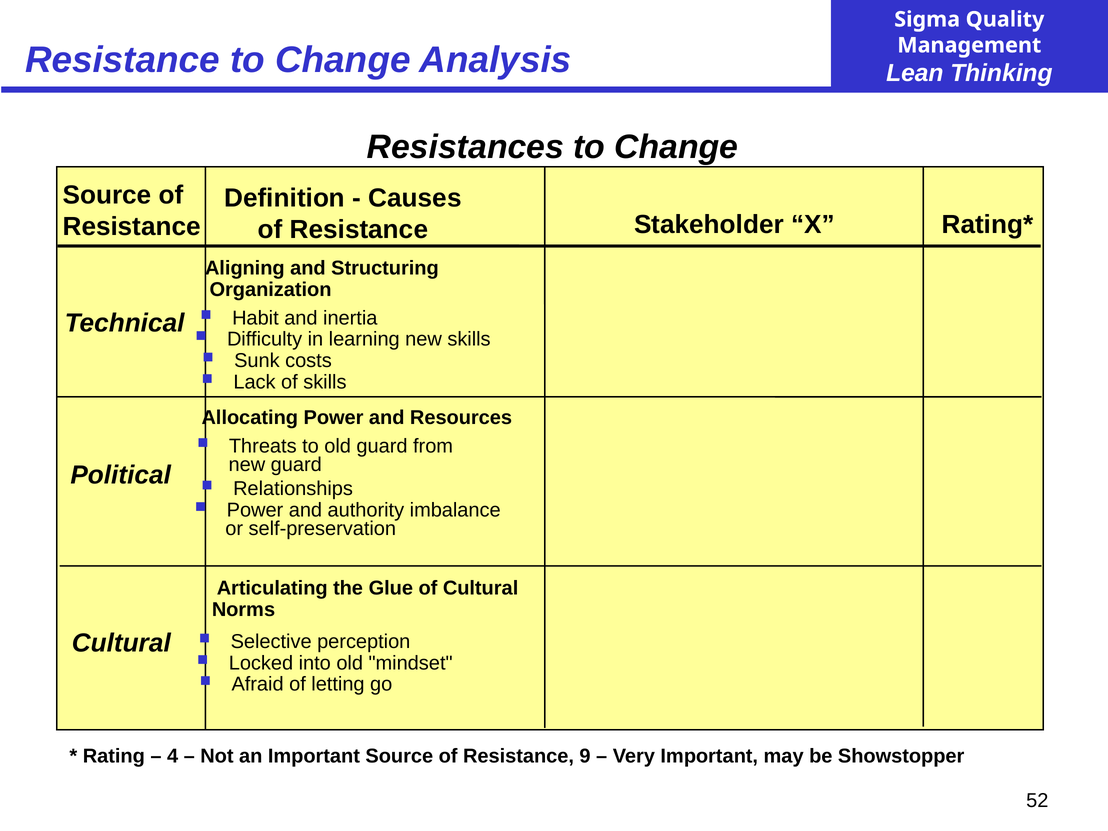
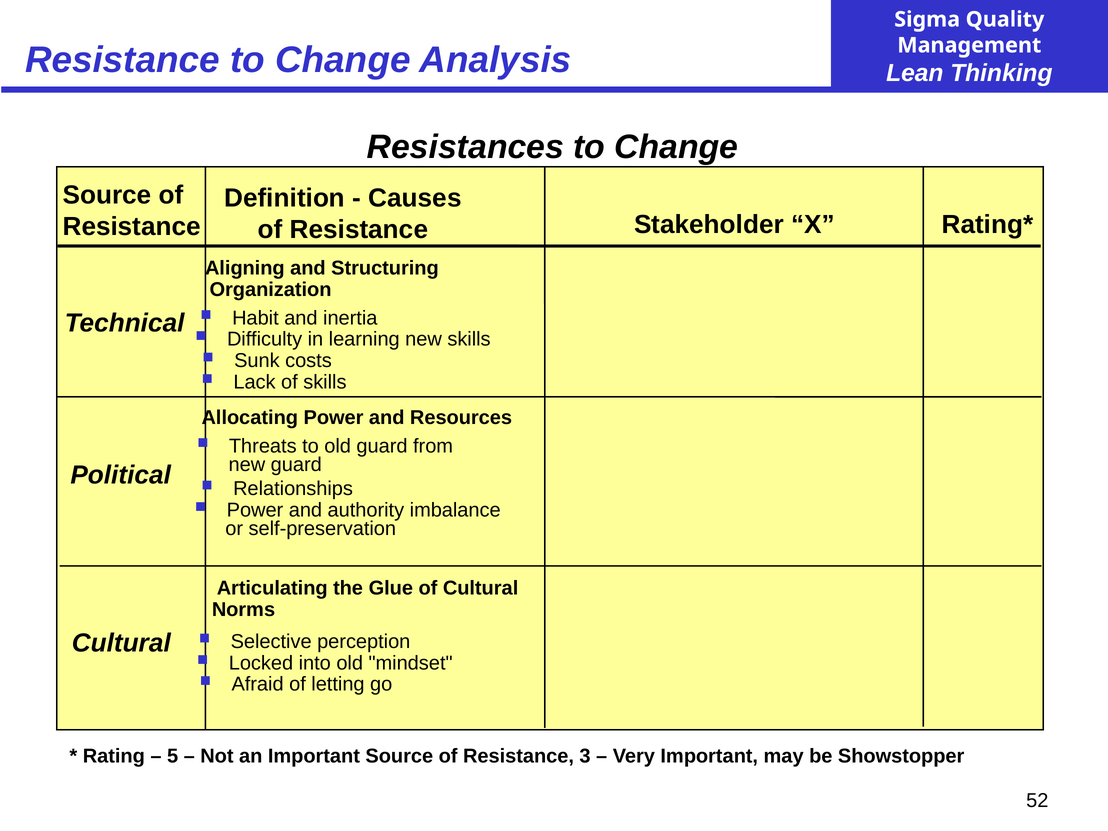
4: 4 -> 5
9: 9 -> 3
